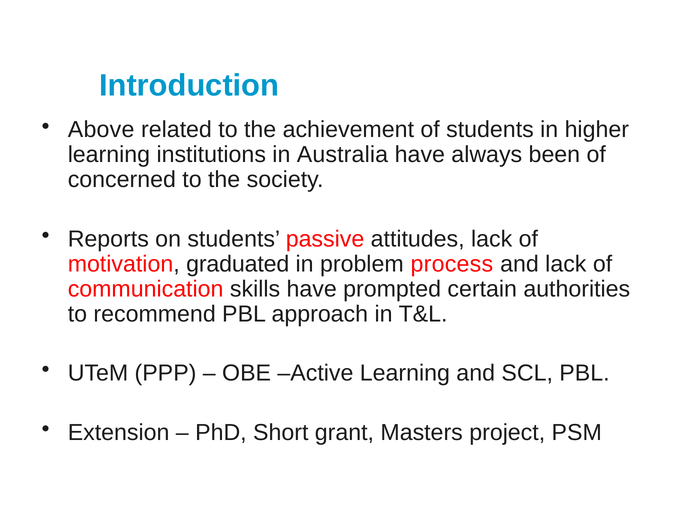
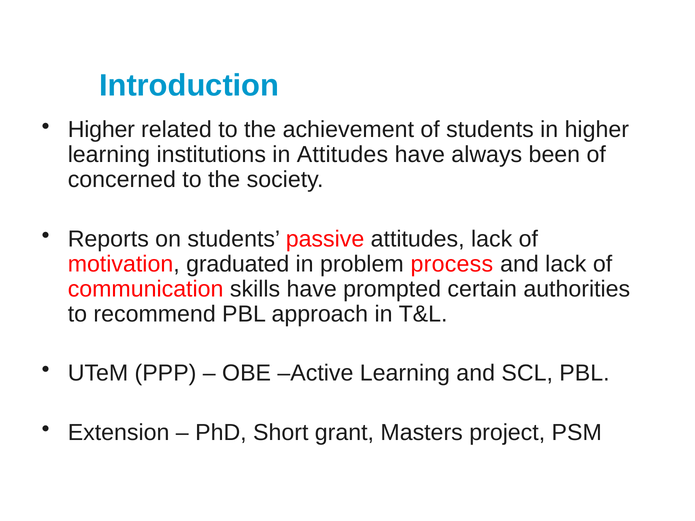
Above at (101, 130): Above -> Higher
in Australia: Australia -> Attitudes
